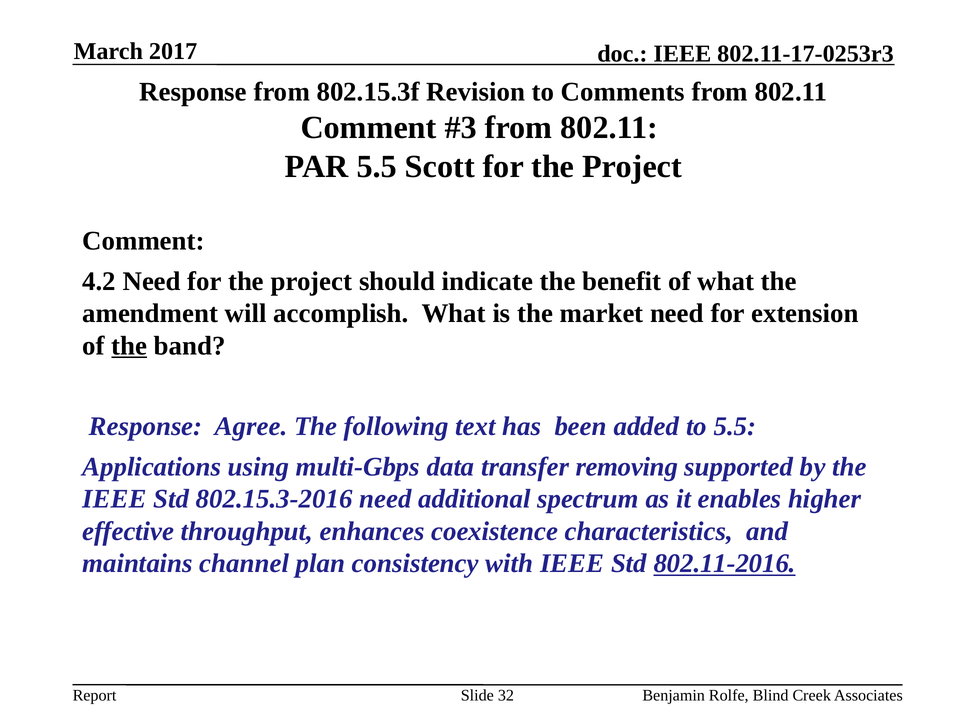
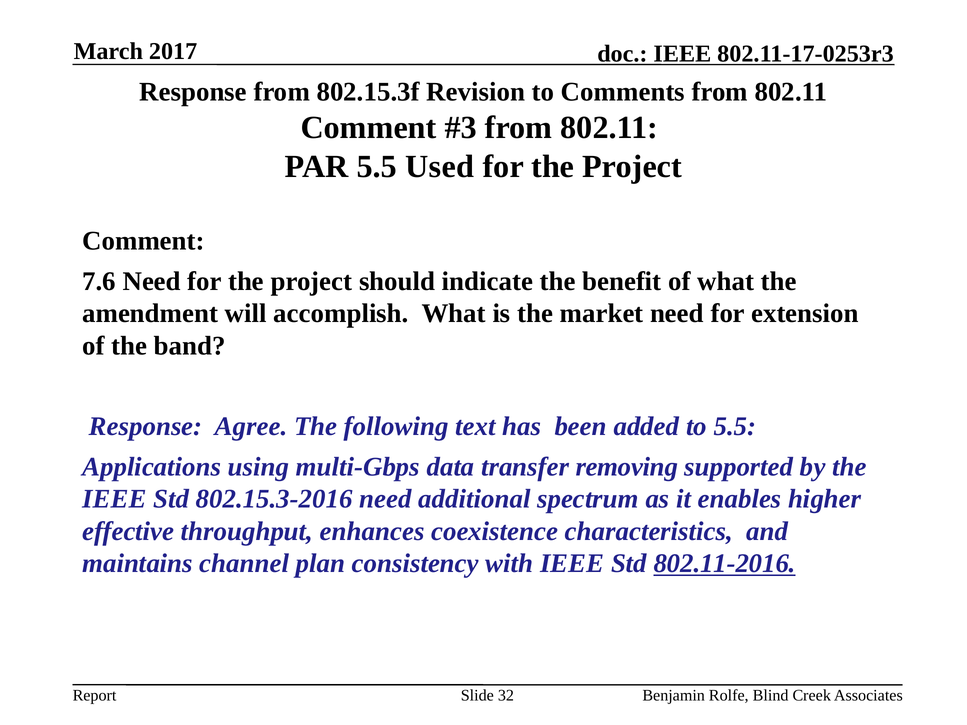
Scott: Scott -> Used
4.2: 4.2 -> 7.6
the at (129, 346) underline: present -> none
